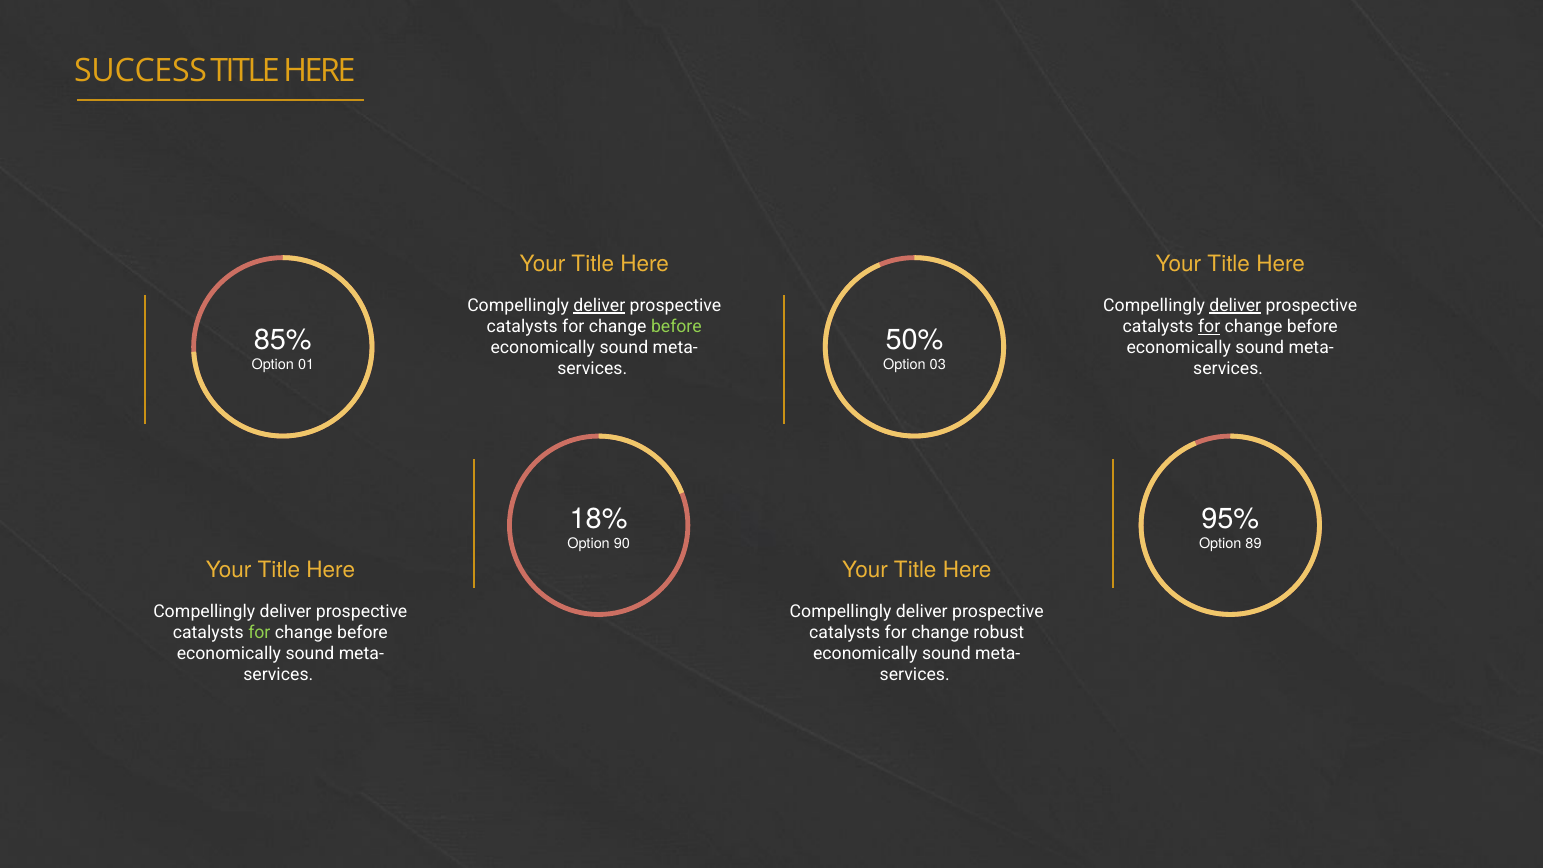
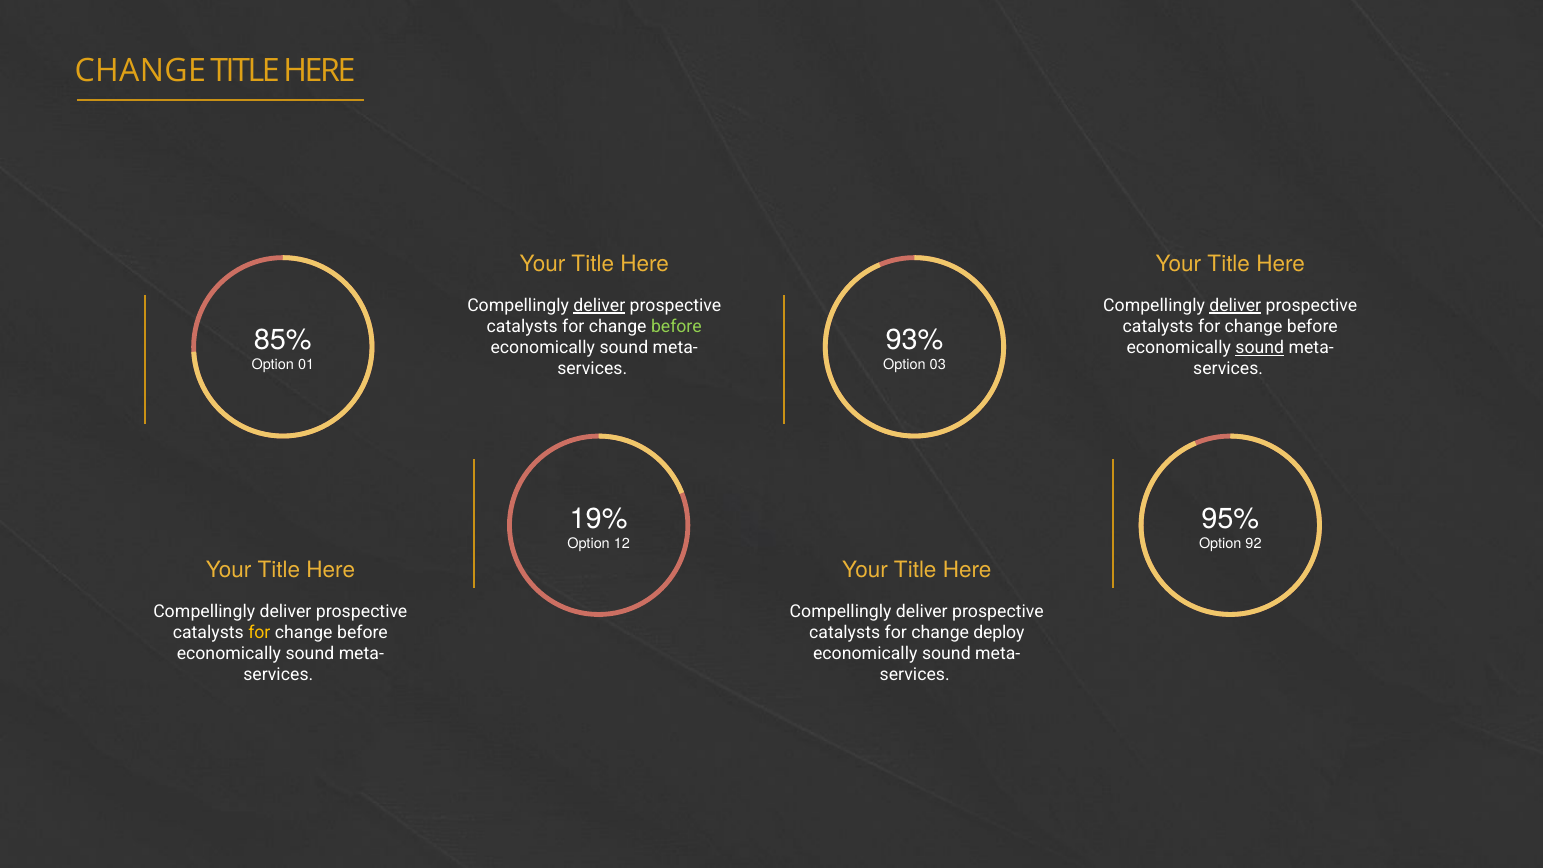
SUCCESS at (141, 71): SUCCESS -> CHANGE
for at (1209, 327) underline: present -> none
50%: 50% -> 93%
sound at (1260, 348) underline: none -> present
18%: 18% -> 19%
90: 90 -> 12
89: 89 -> 92
for at (259, 632) colour: light green -> yellow
robust: robust -> deploy
